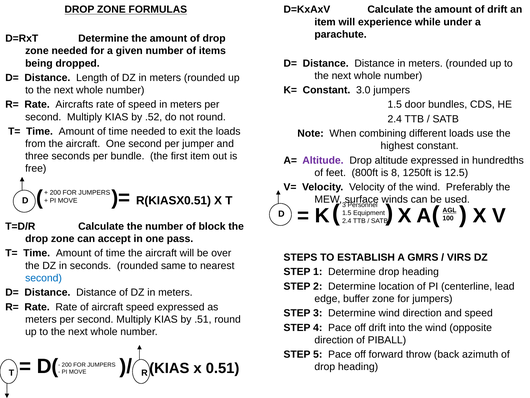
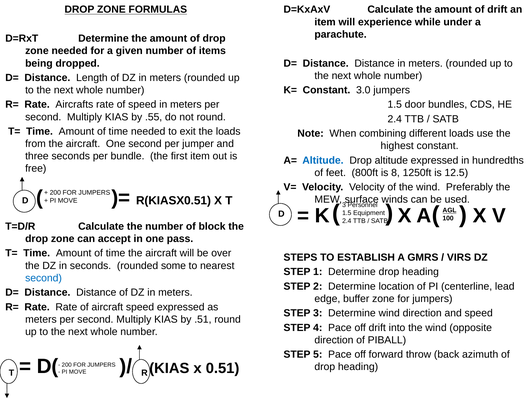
.52: .52 -> .55
Altitude at (323, 160) colour: purple -> blue
same: same -> some
